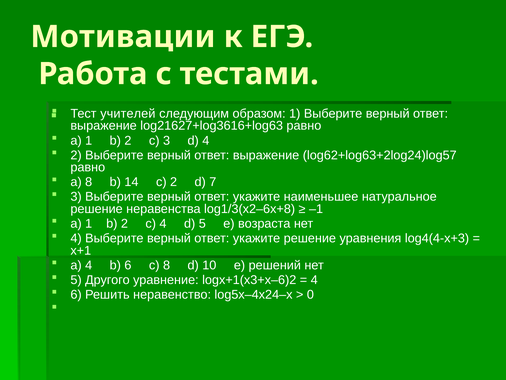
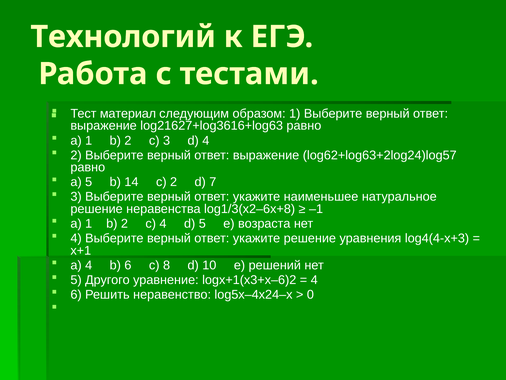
Мотивации: Мотивации -> Технологий
учителей: учителей -> материал
a 8: 8 -> 5
